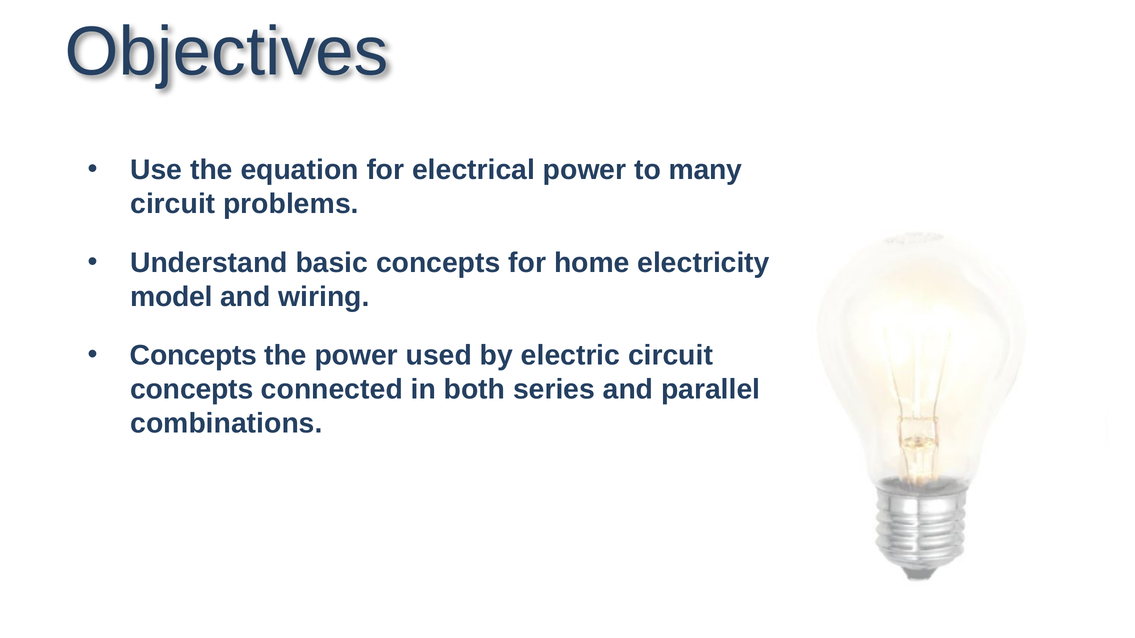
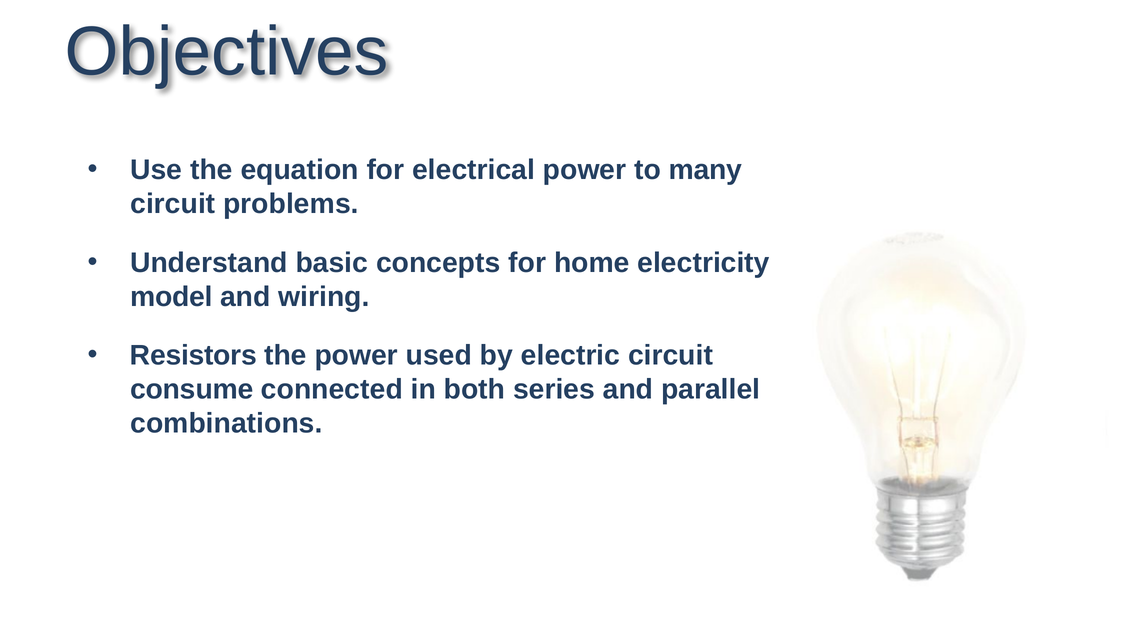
Concepts at (193, 356): Concepts -> Resistors
concepts at (192, 390): concepts -> consume
